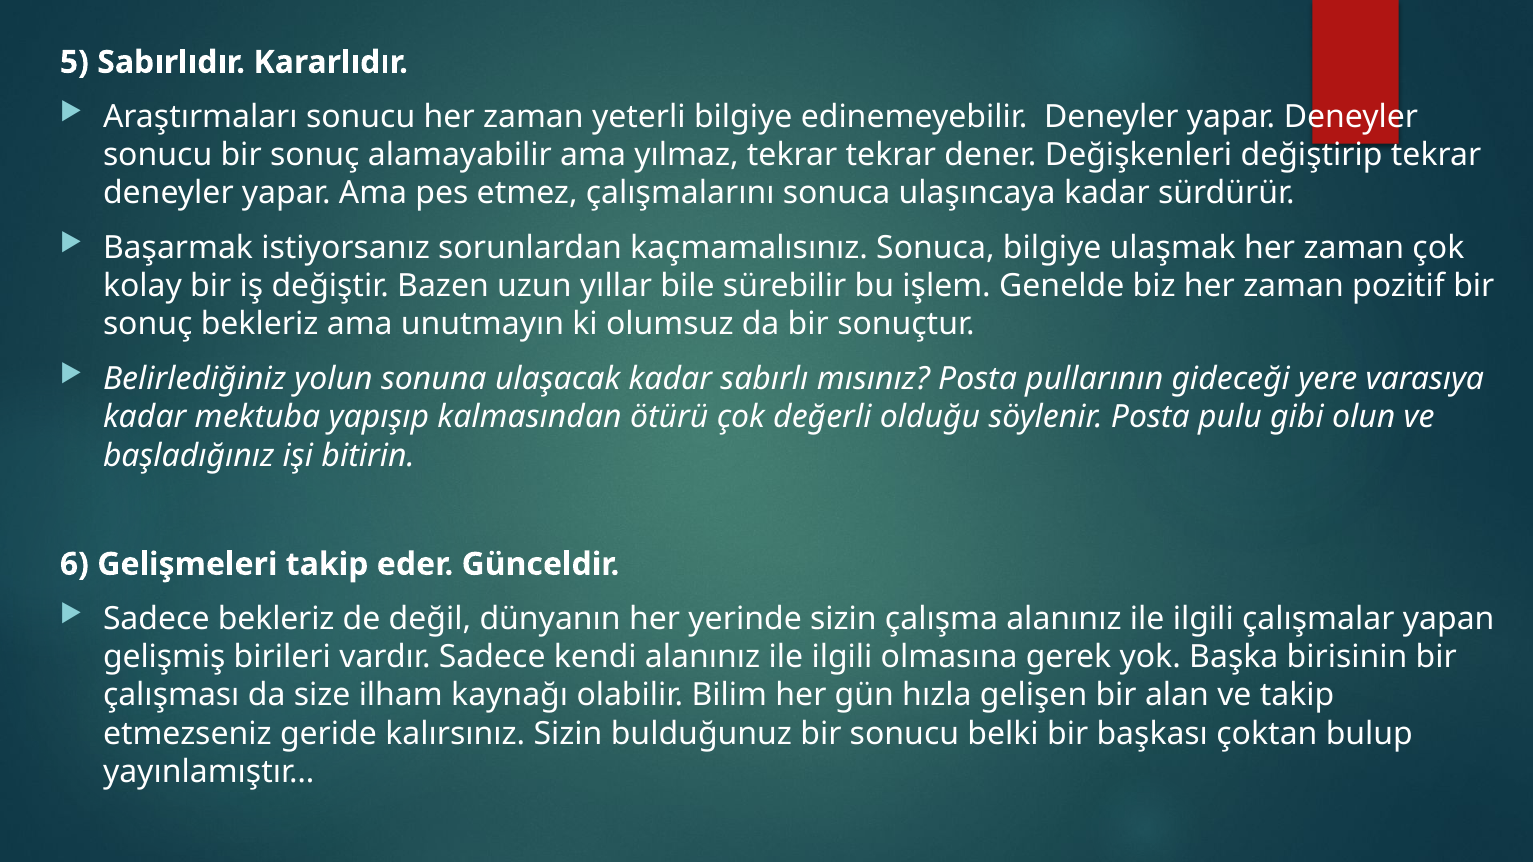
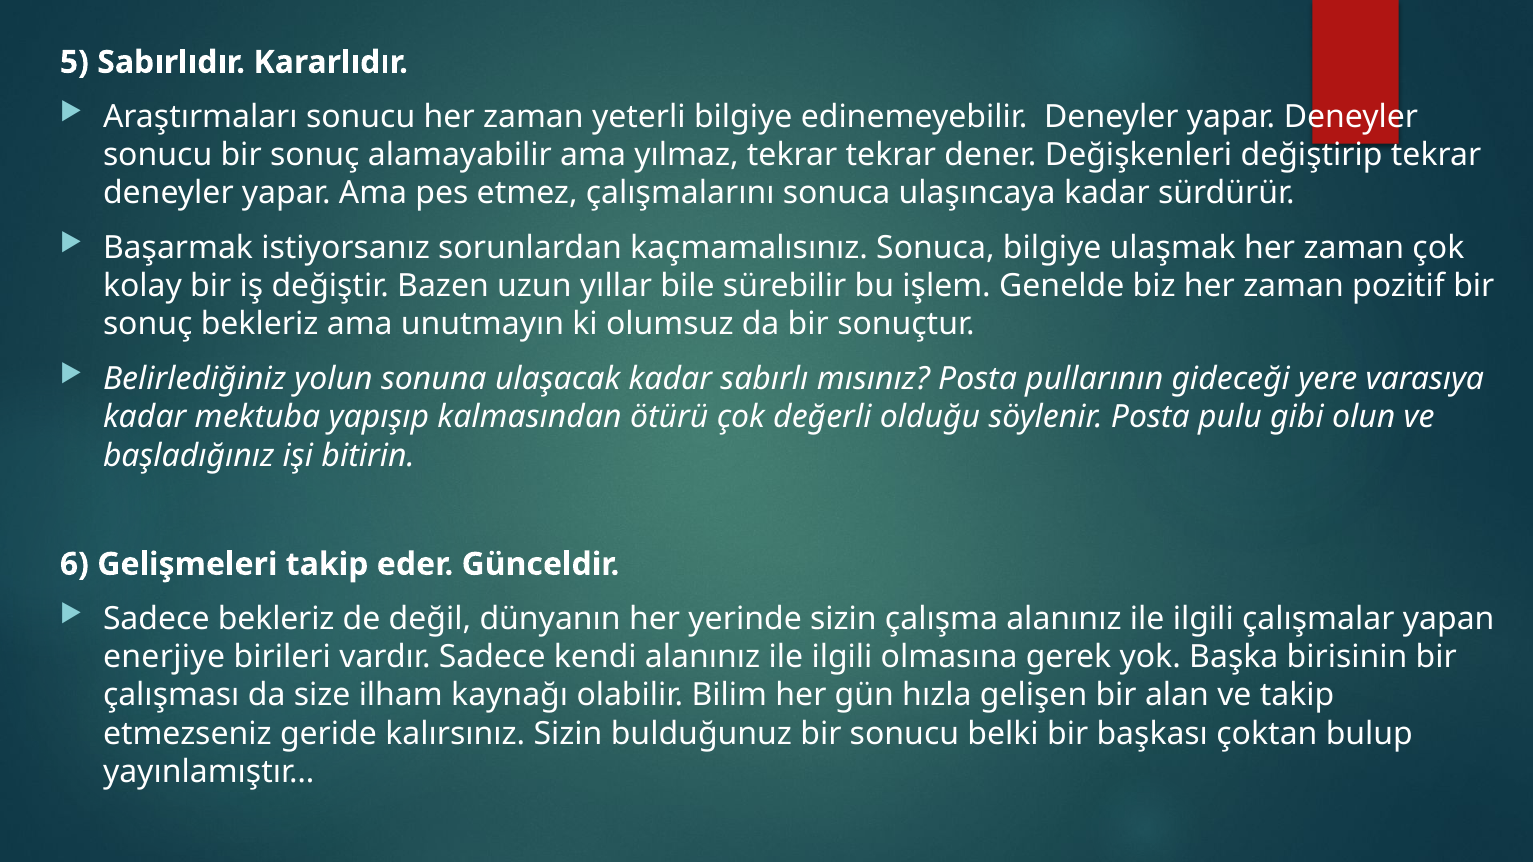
gelişmiş: gelişmiş -> enerjiye
